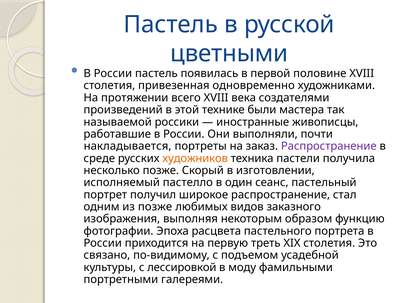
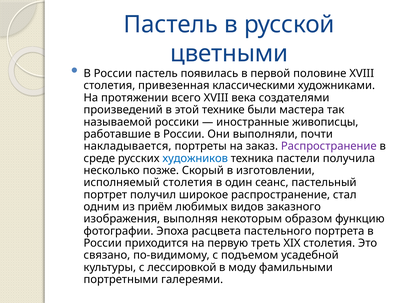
одновременно: одновременно -> классическими
художников colour: orange -> blue
исполняемый пастелло: пастелло -> столетия
из позже: позже -> приём
